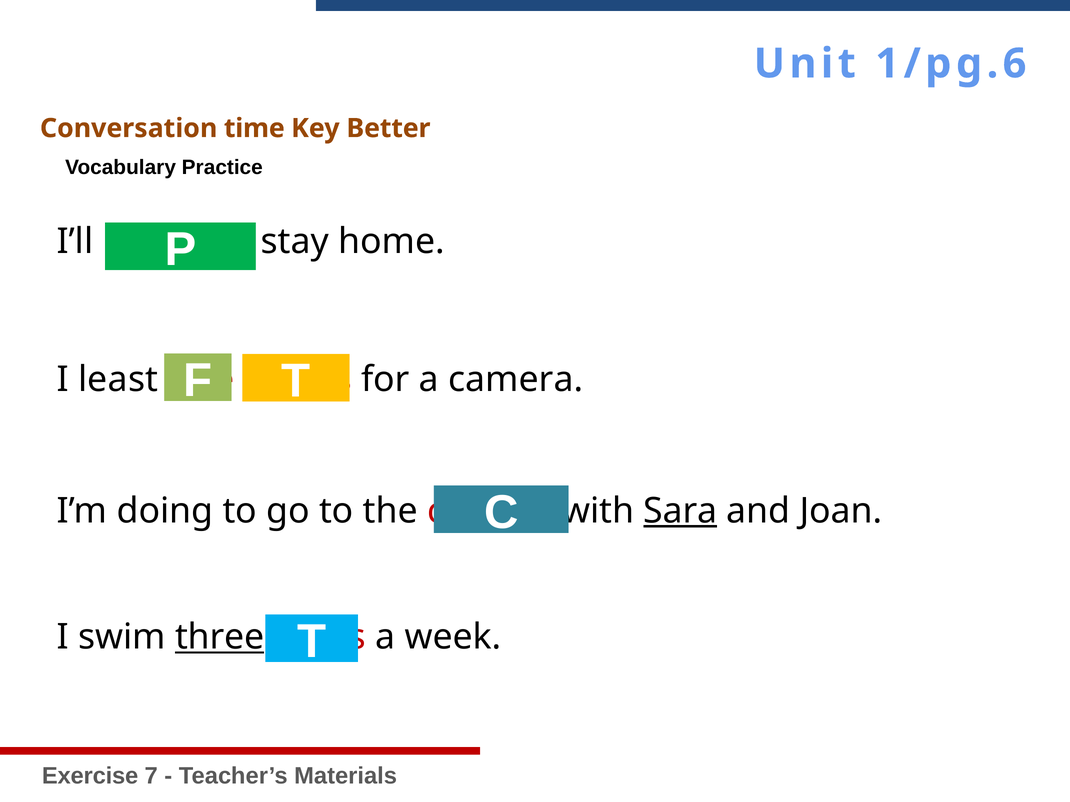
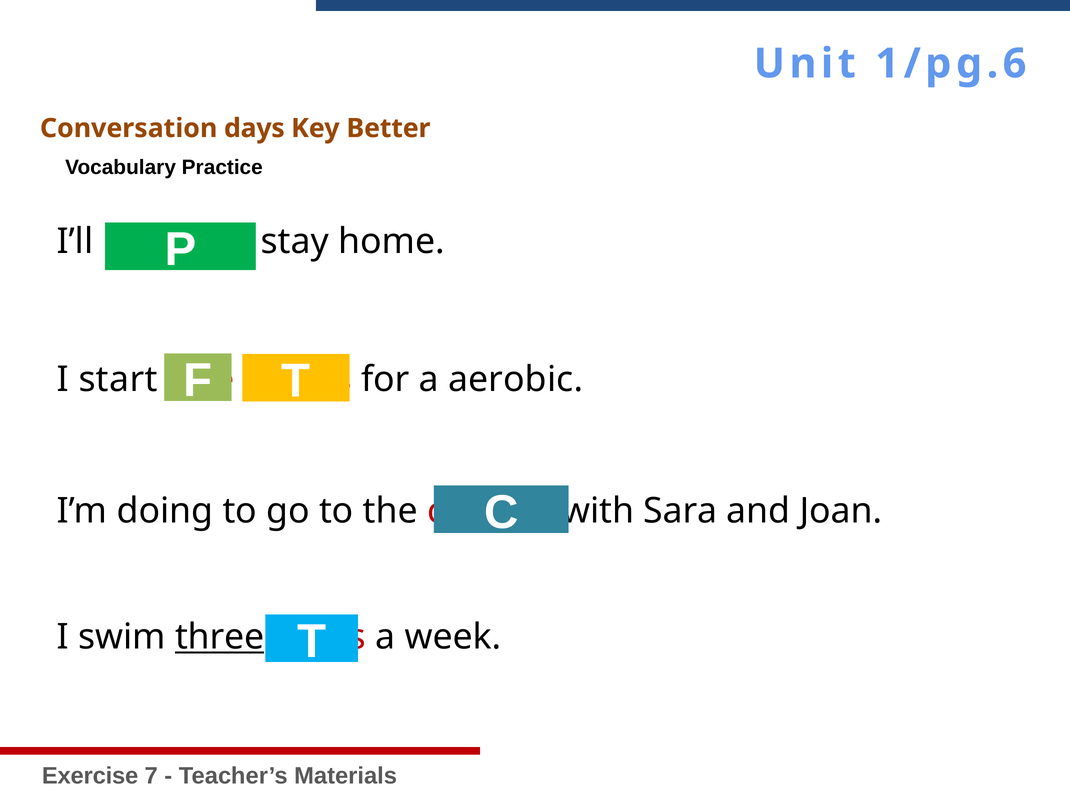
time: time -> days
least: least -> start
camera: camera -> aerobic
Sara underline: present -> none
